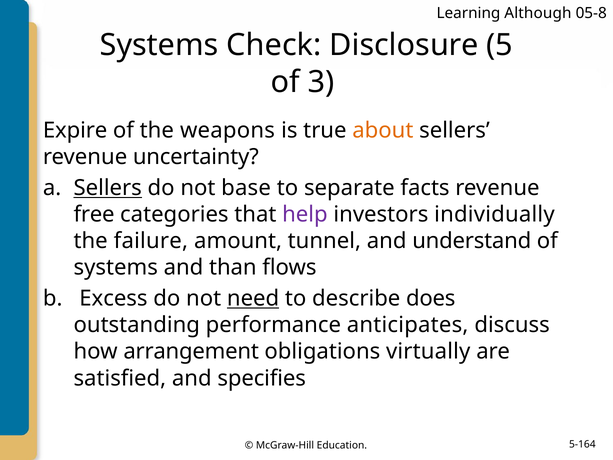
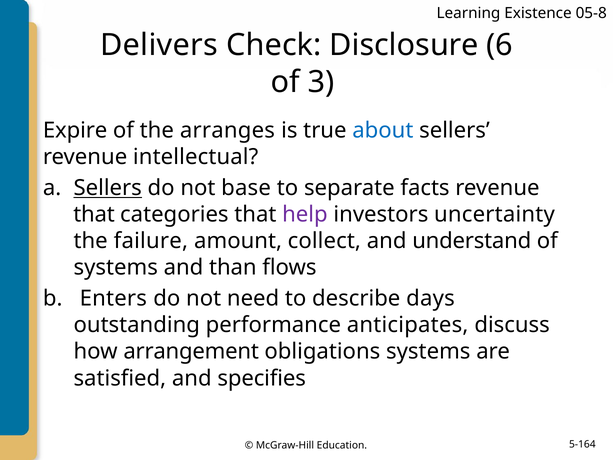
Although: Although -> Existence
Systems at (159, 45): Systems -> Delivers
5: 5 -> 6
weapons: weapons -> arranges
about colour: orange -> blue
uncertainty: uncertainty -> intellectual
free at (94, 214): free -> that
individually: individually -> uncertainty
tunnel: tunnel -> collect
Excess: Excess -> Enters
need underline: present -> none
does: does -> days
obligations virtually: virtually -> systems
